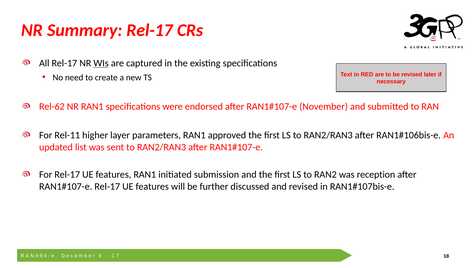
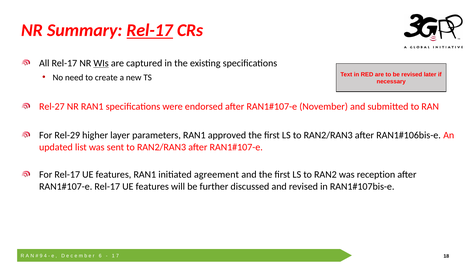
Rel-17 at (150, 30) underline: none -> present
Rel-62: Rel-62 -> Rel-27
Rel-11: Rel-11 -> Rel-29
submission: submission -> agreement
